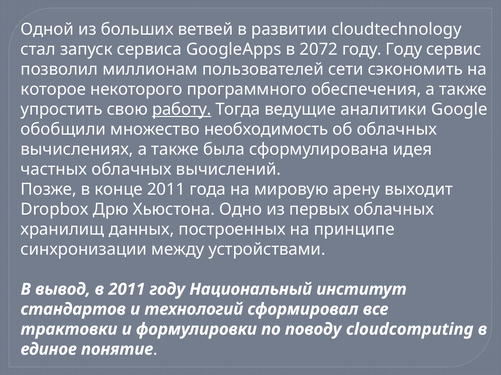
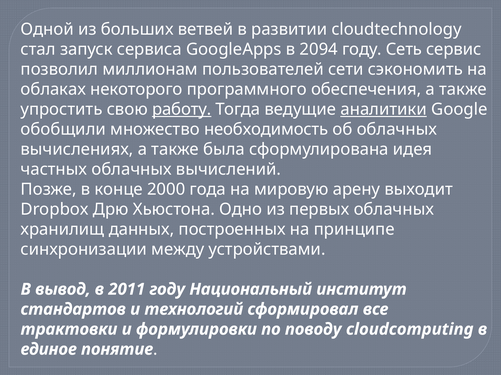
2072: 2072 -> 2094
году Году: Году -> Сеть
которое: которое -> облаках
аналитики underline: none -> present
конце 2011: 2011 -> 2000
